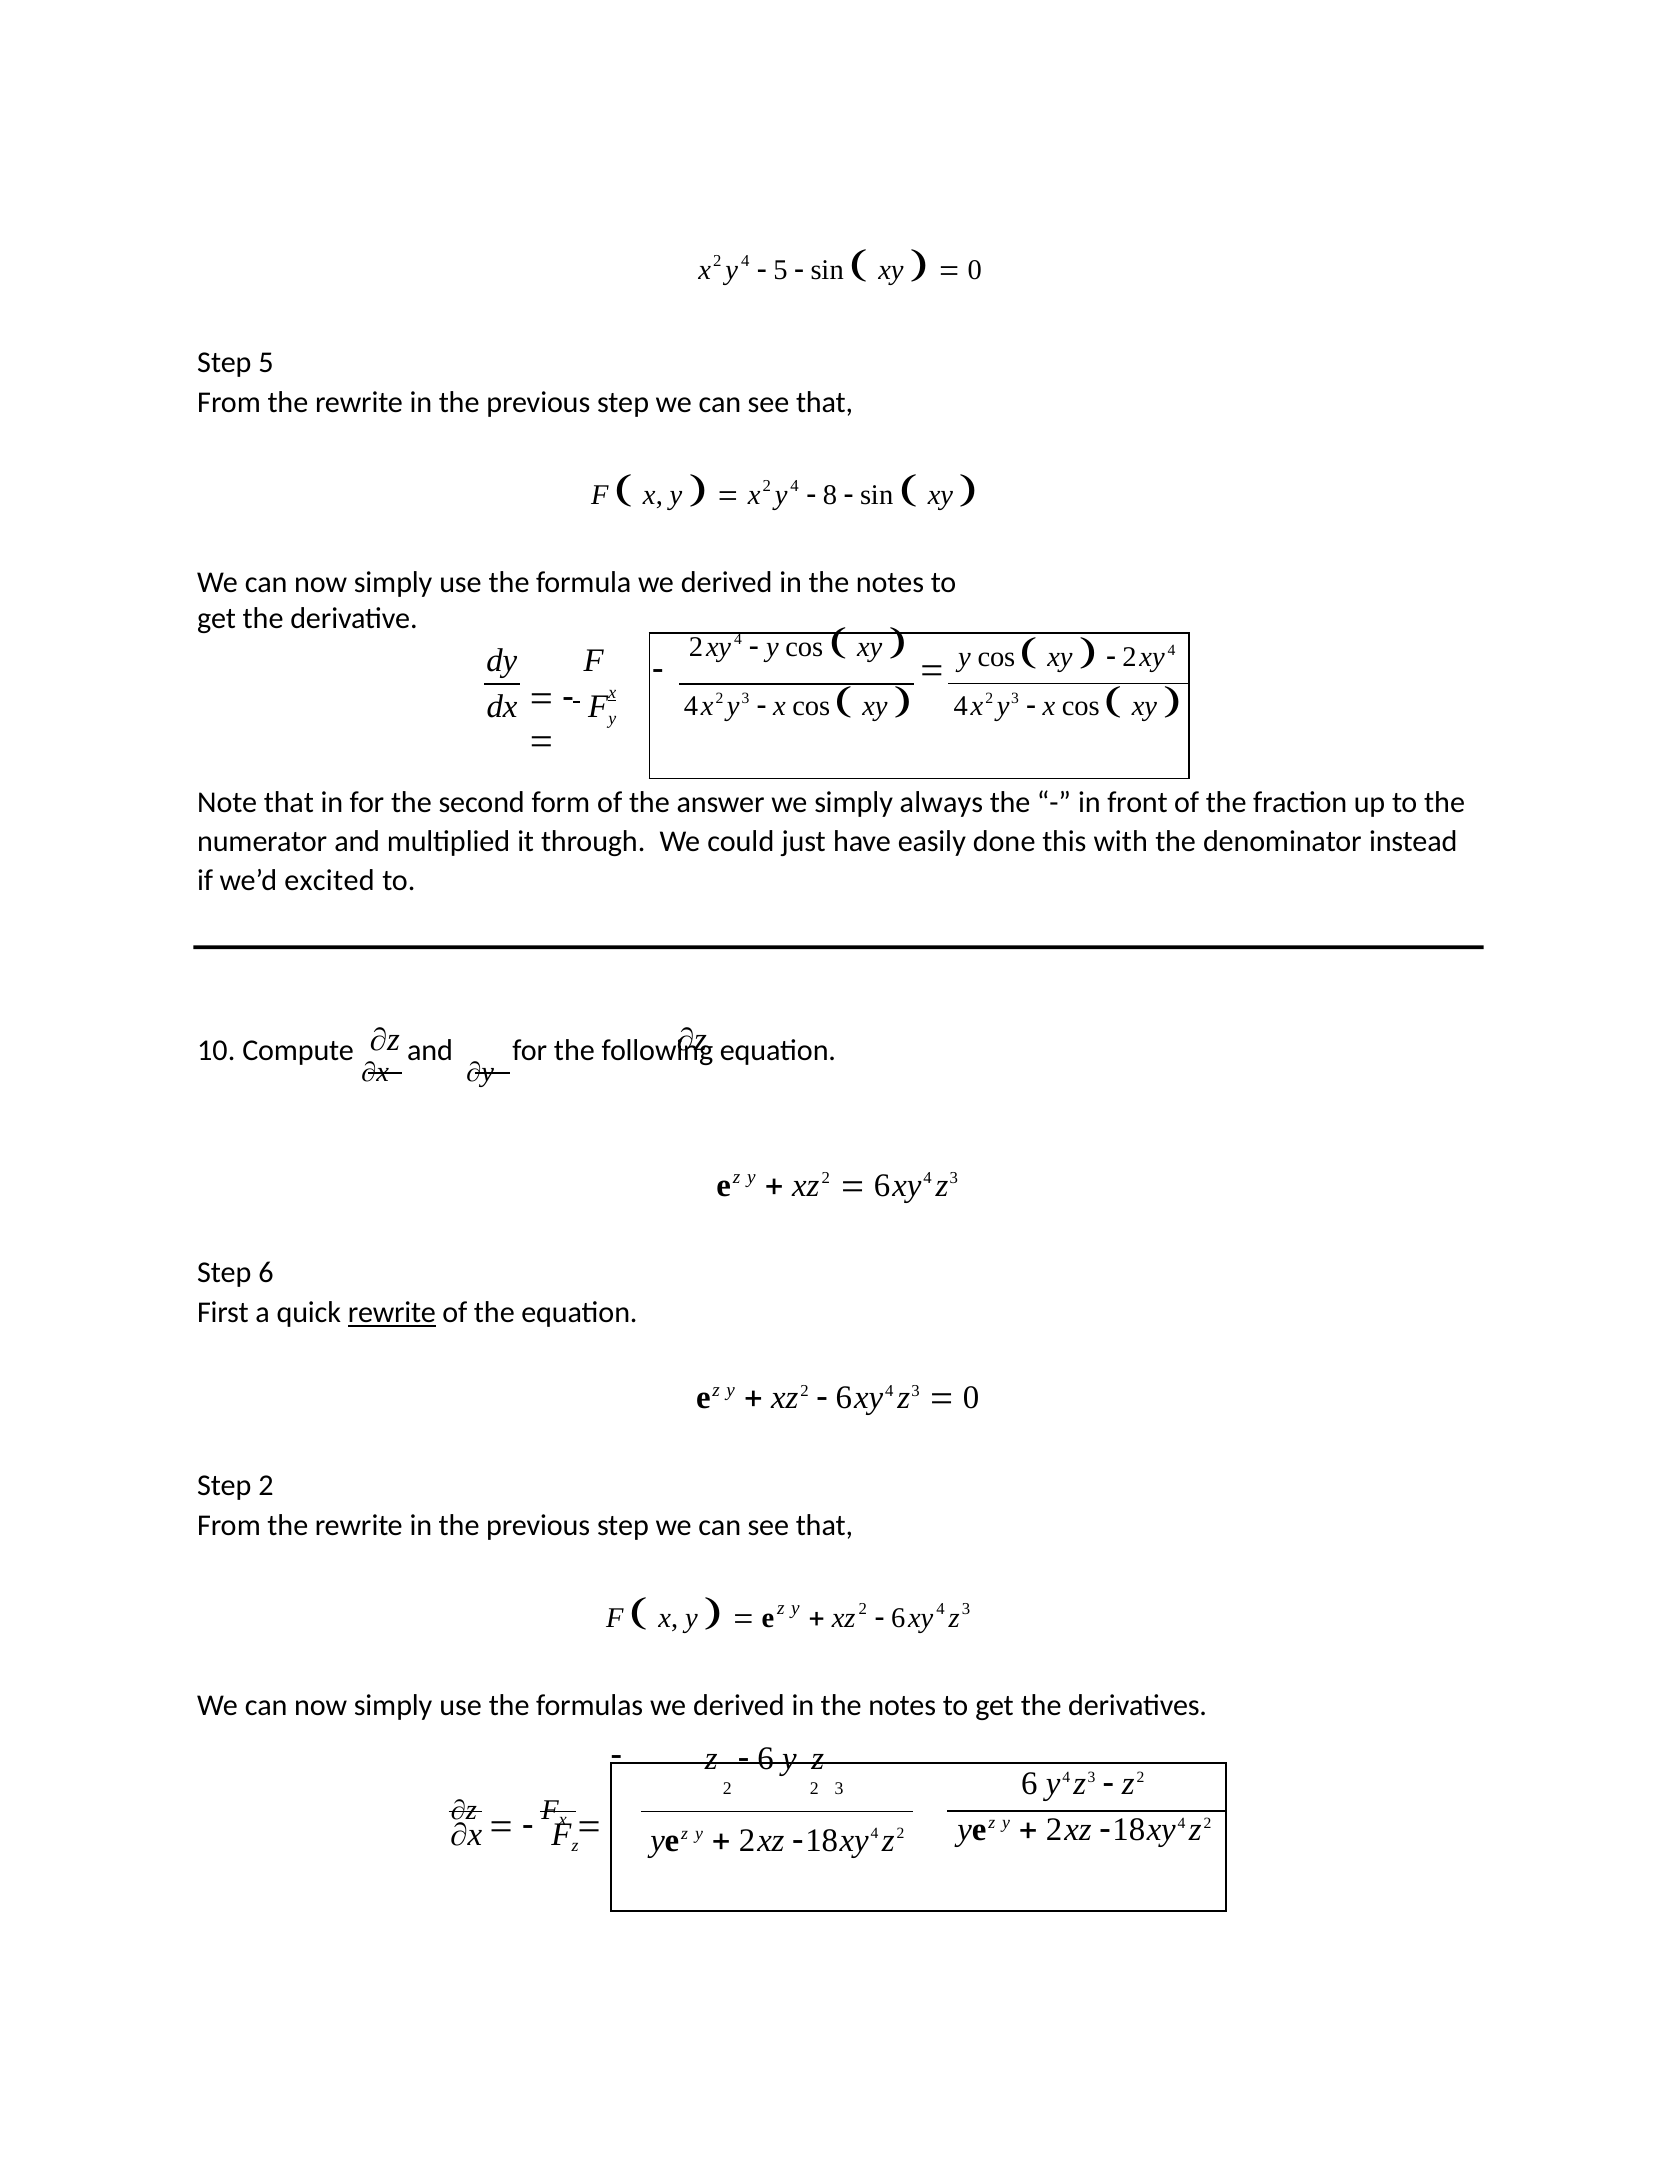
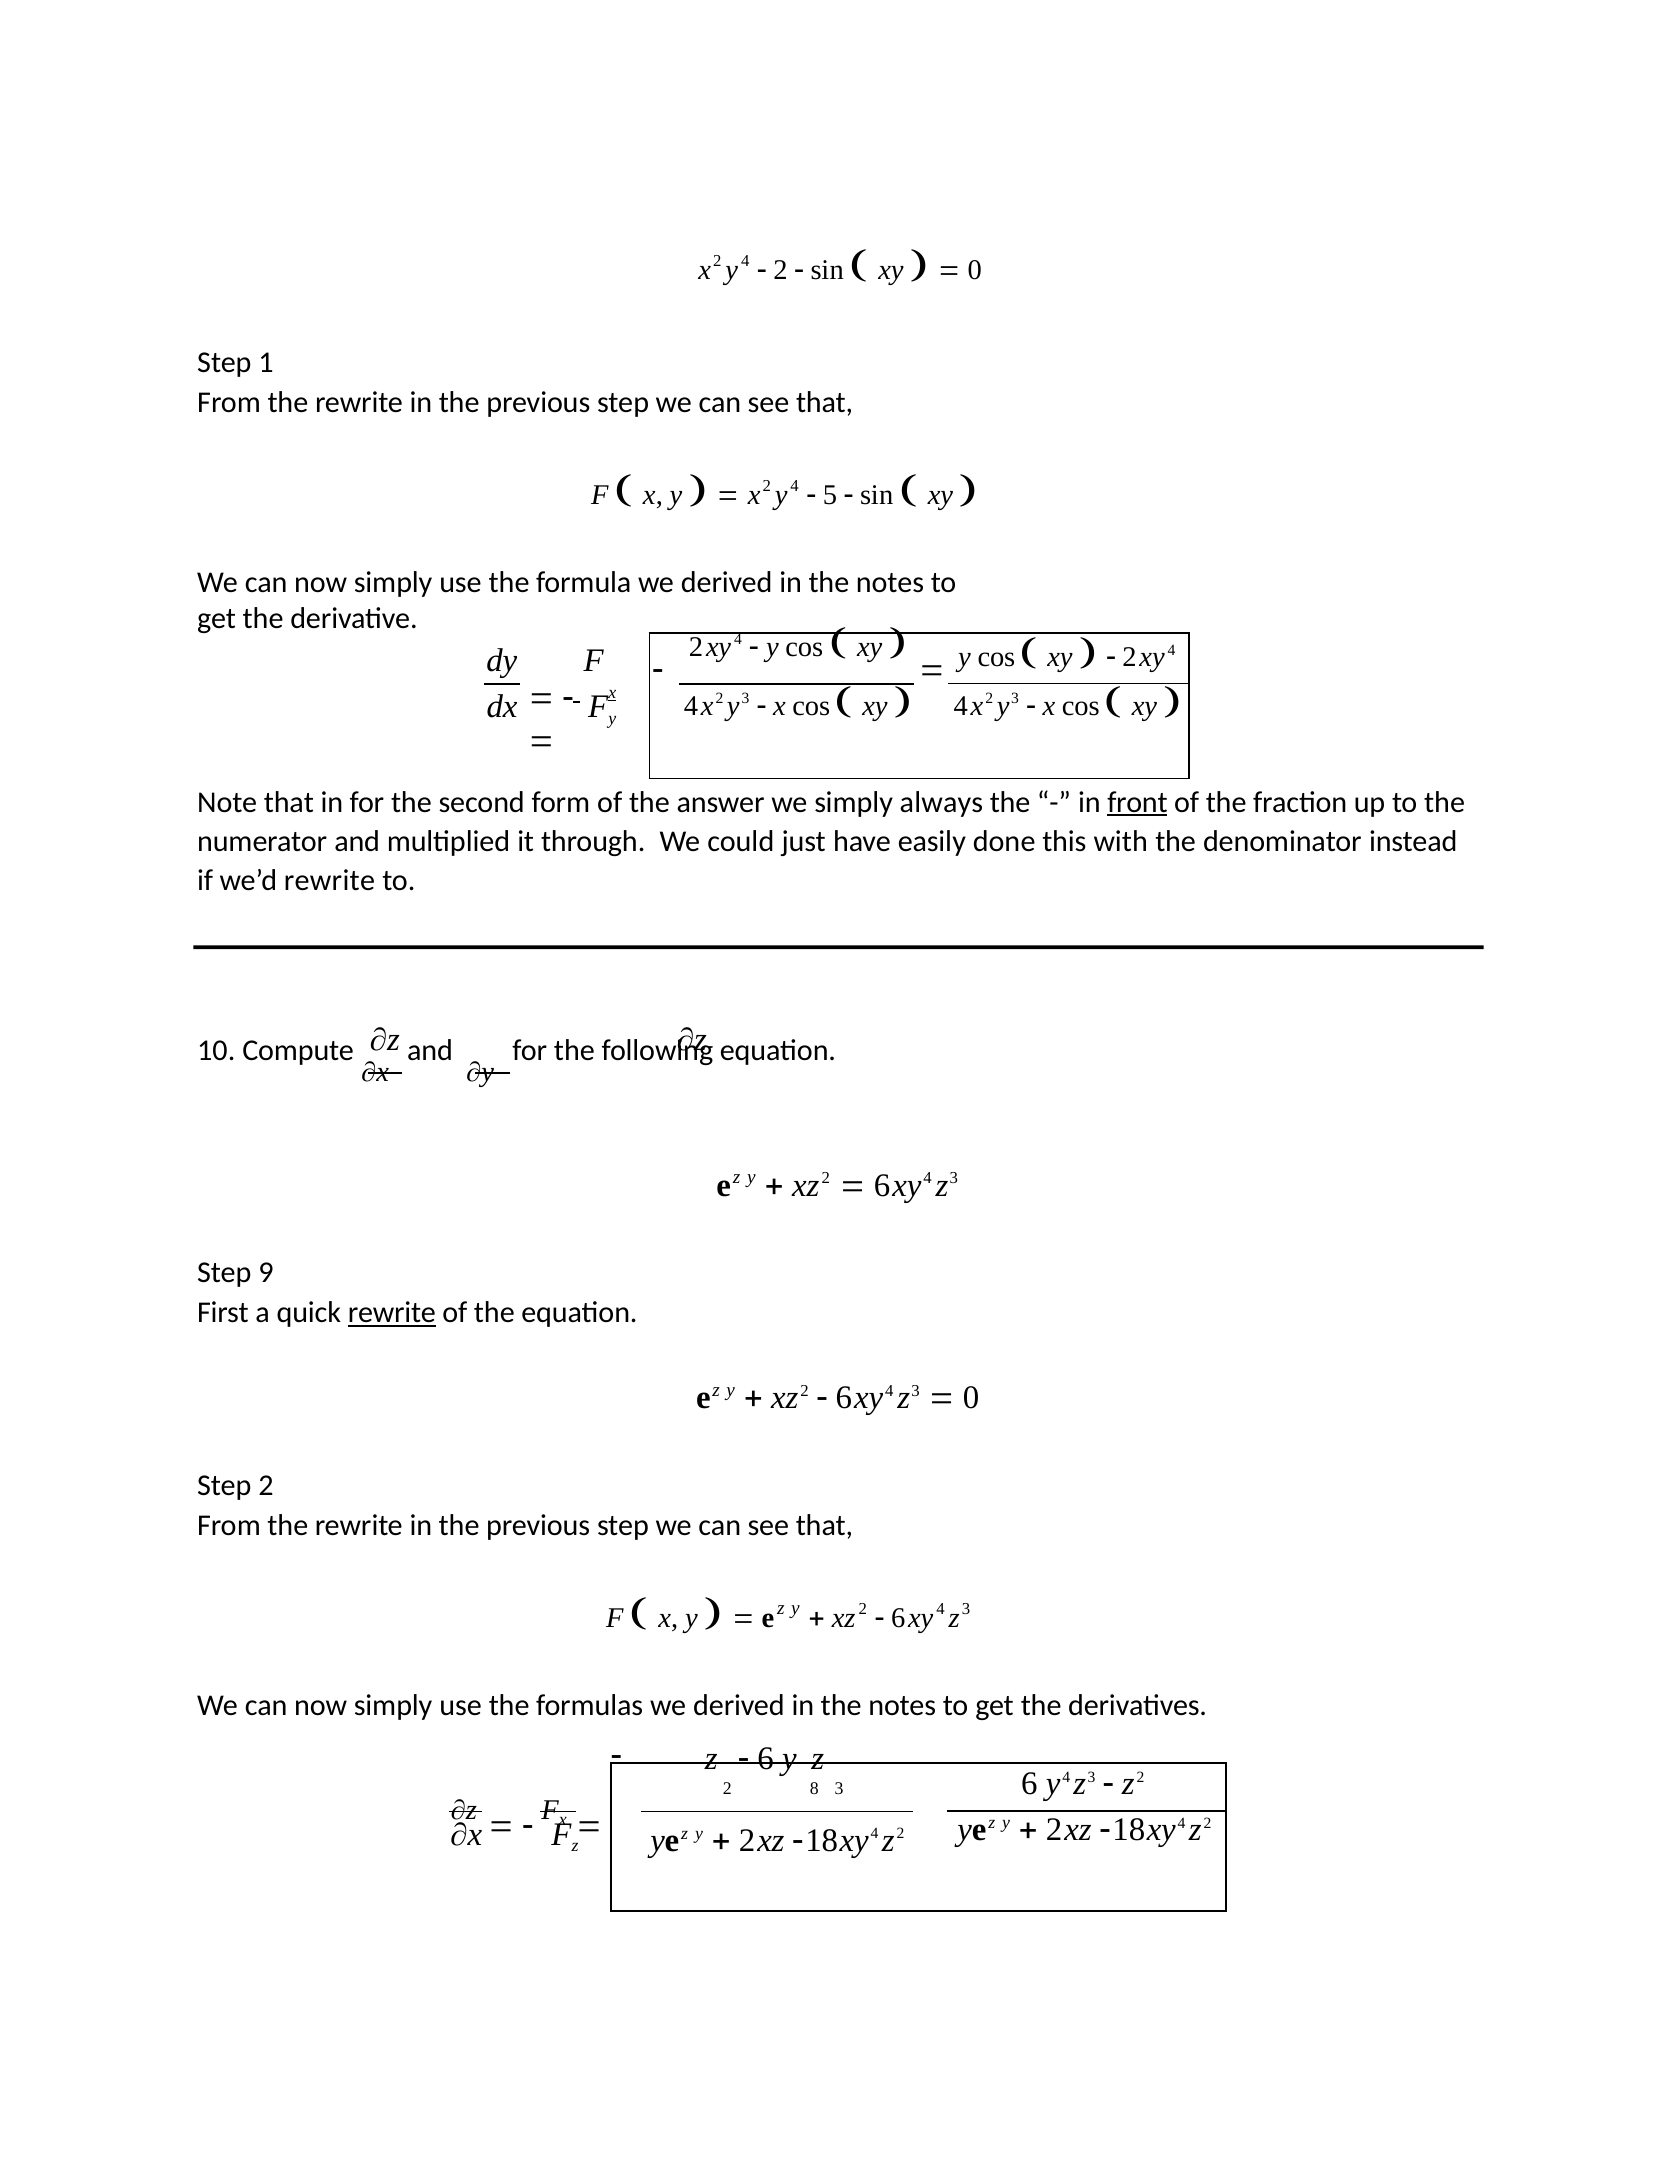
5 at (781, 270): 5 -> 2
Step 5: 5 -> 1
8: 8 -> 5
front underline: none -> present
we’d excited: excited -> rewrite
Step 6: 6 -> 9
2 2: 2 -> 8
